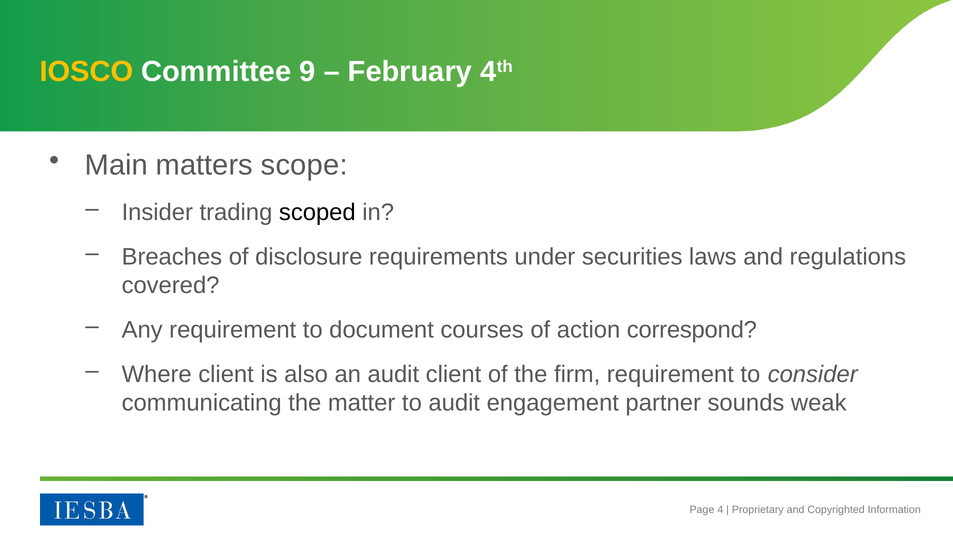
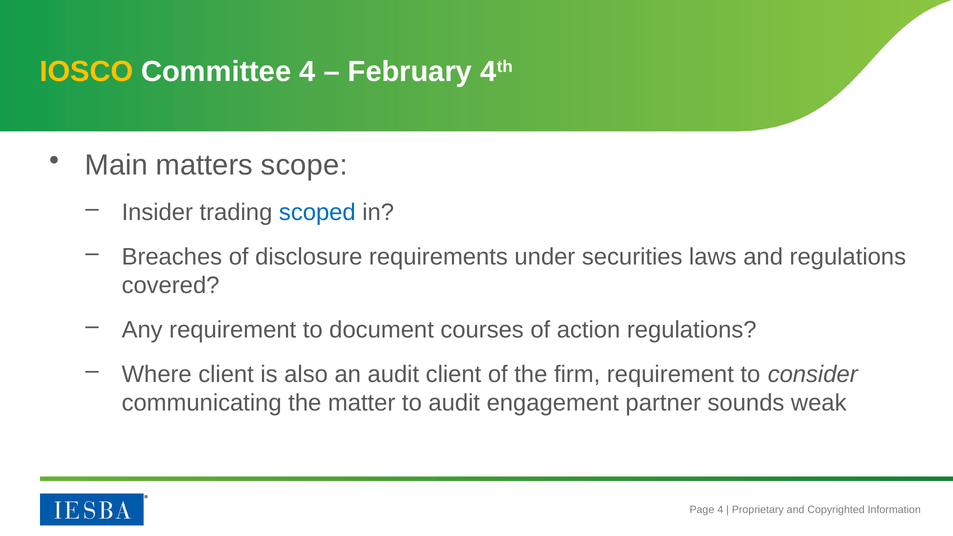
Committee 9: 9 -> 4
scoped colour: black -> blue
action correspond: correspond -> regulations
